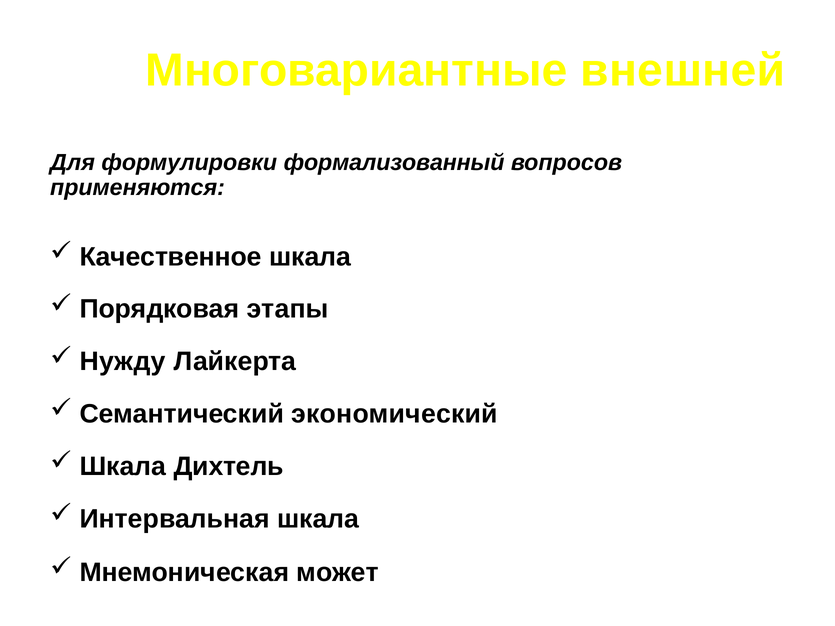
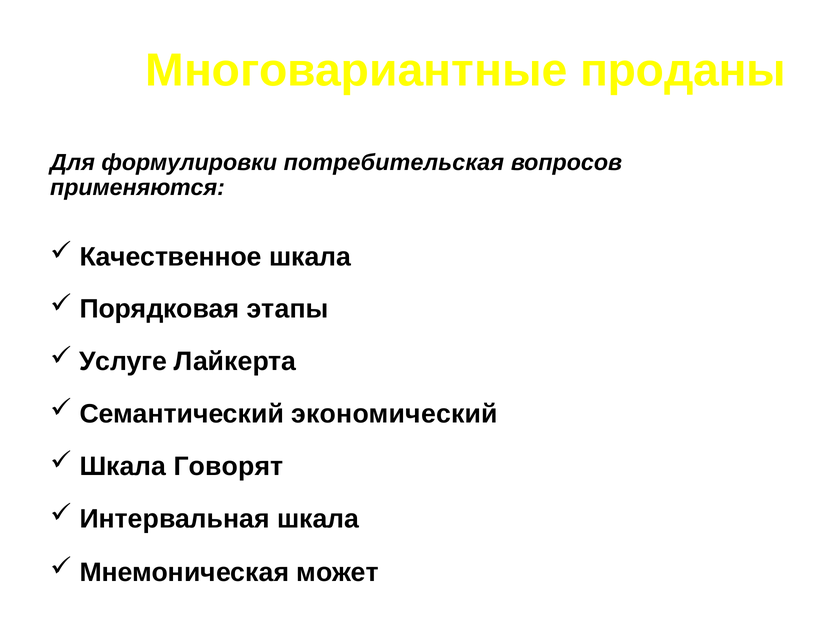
внешней: внешней -> проданы
формализованный: формализованный -> потребительская
Нужду: Нужду -> Услуге
Дихтель: Дихтель -> Говорят
